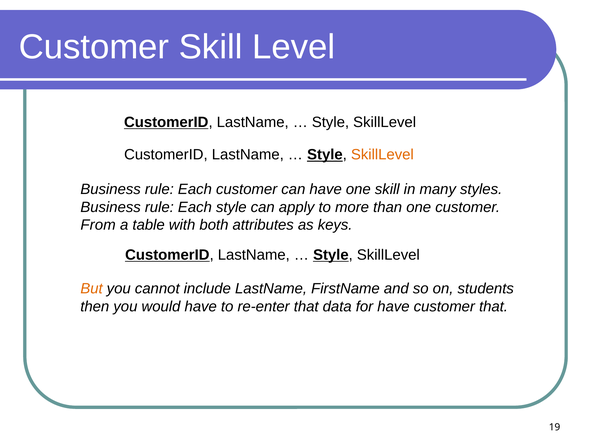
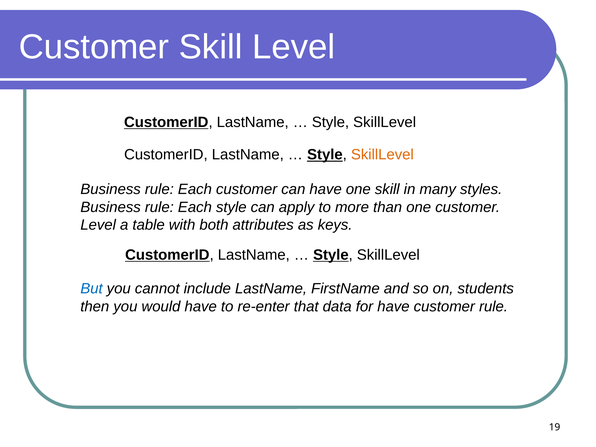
From at (98, 225): From -> Level
But colour: orange -> blue
customer that: that -> rule
